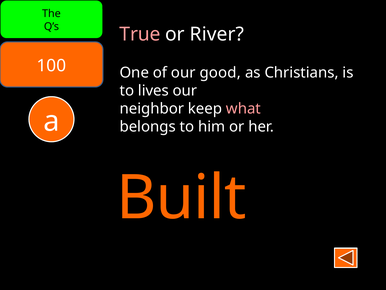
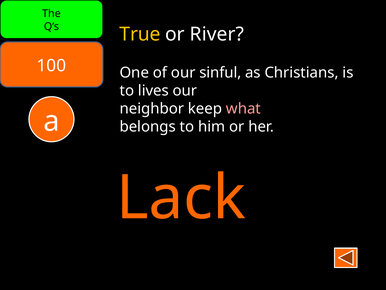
True colour: pink -> yellow
good: good -> sinful
Built: Built -> Lack
